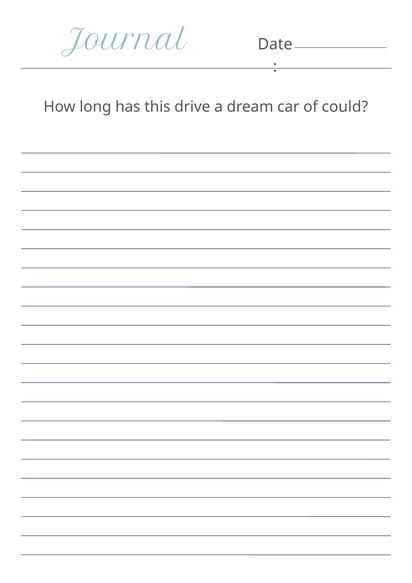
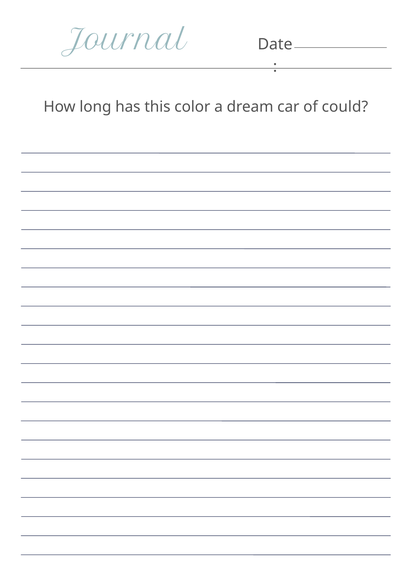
drive: drive -> color
